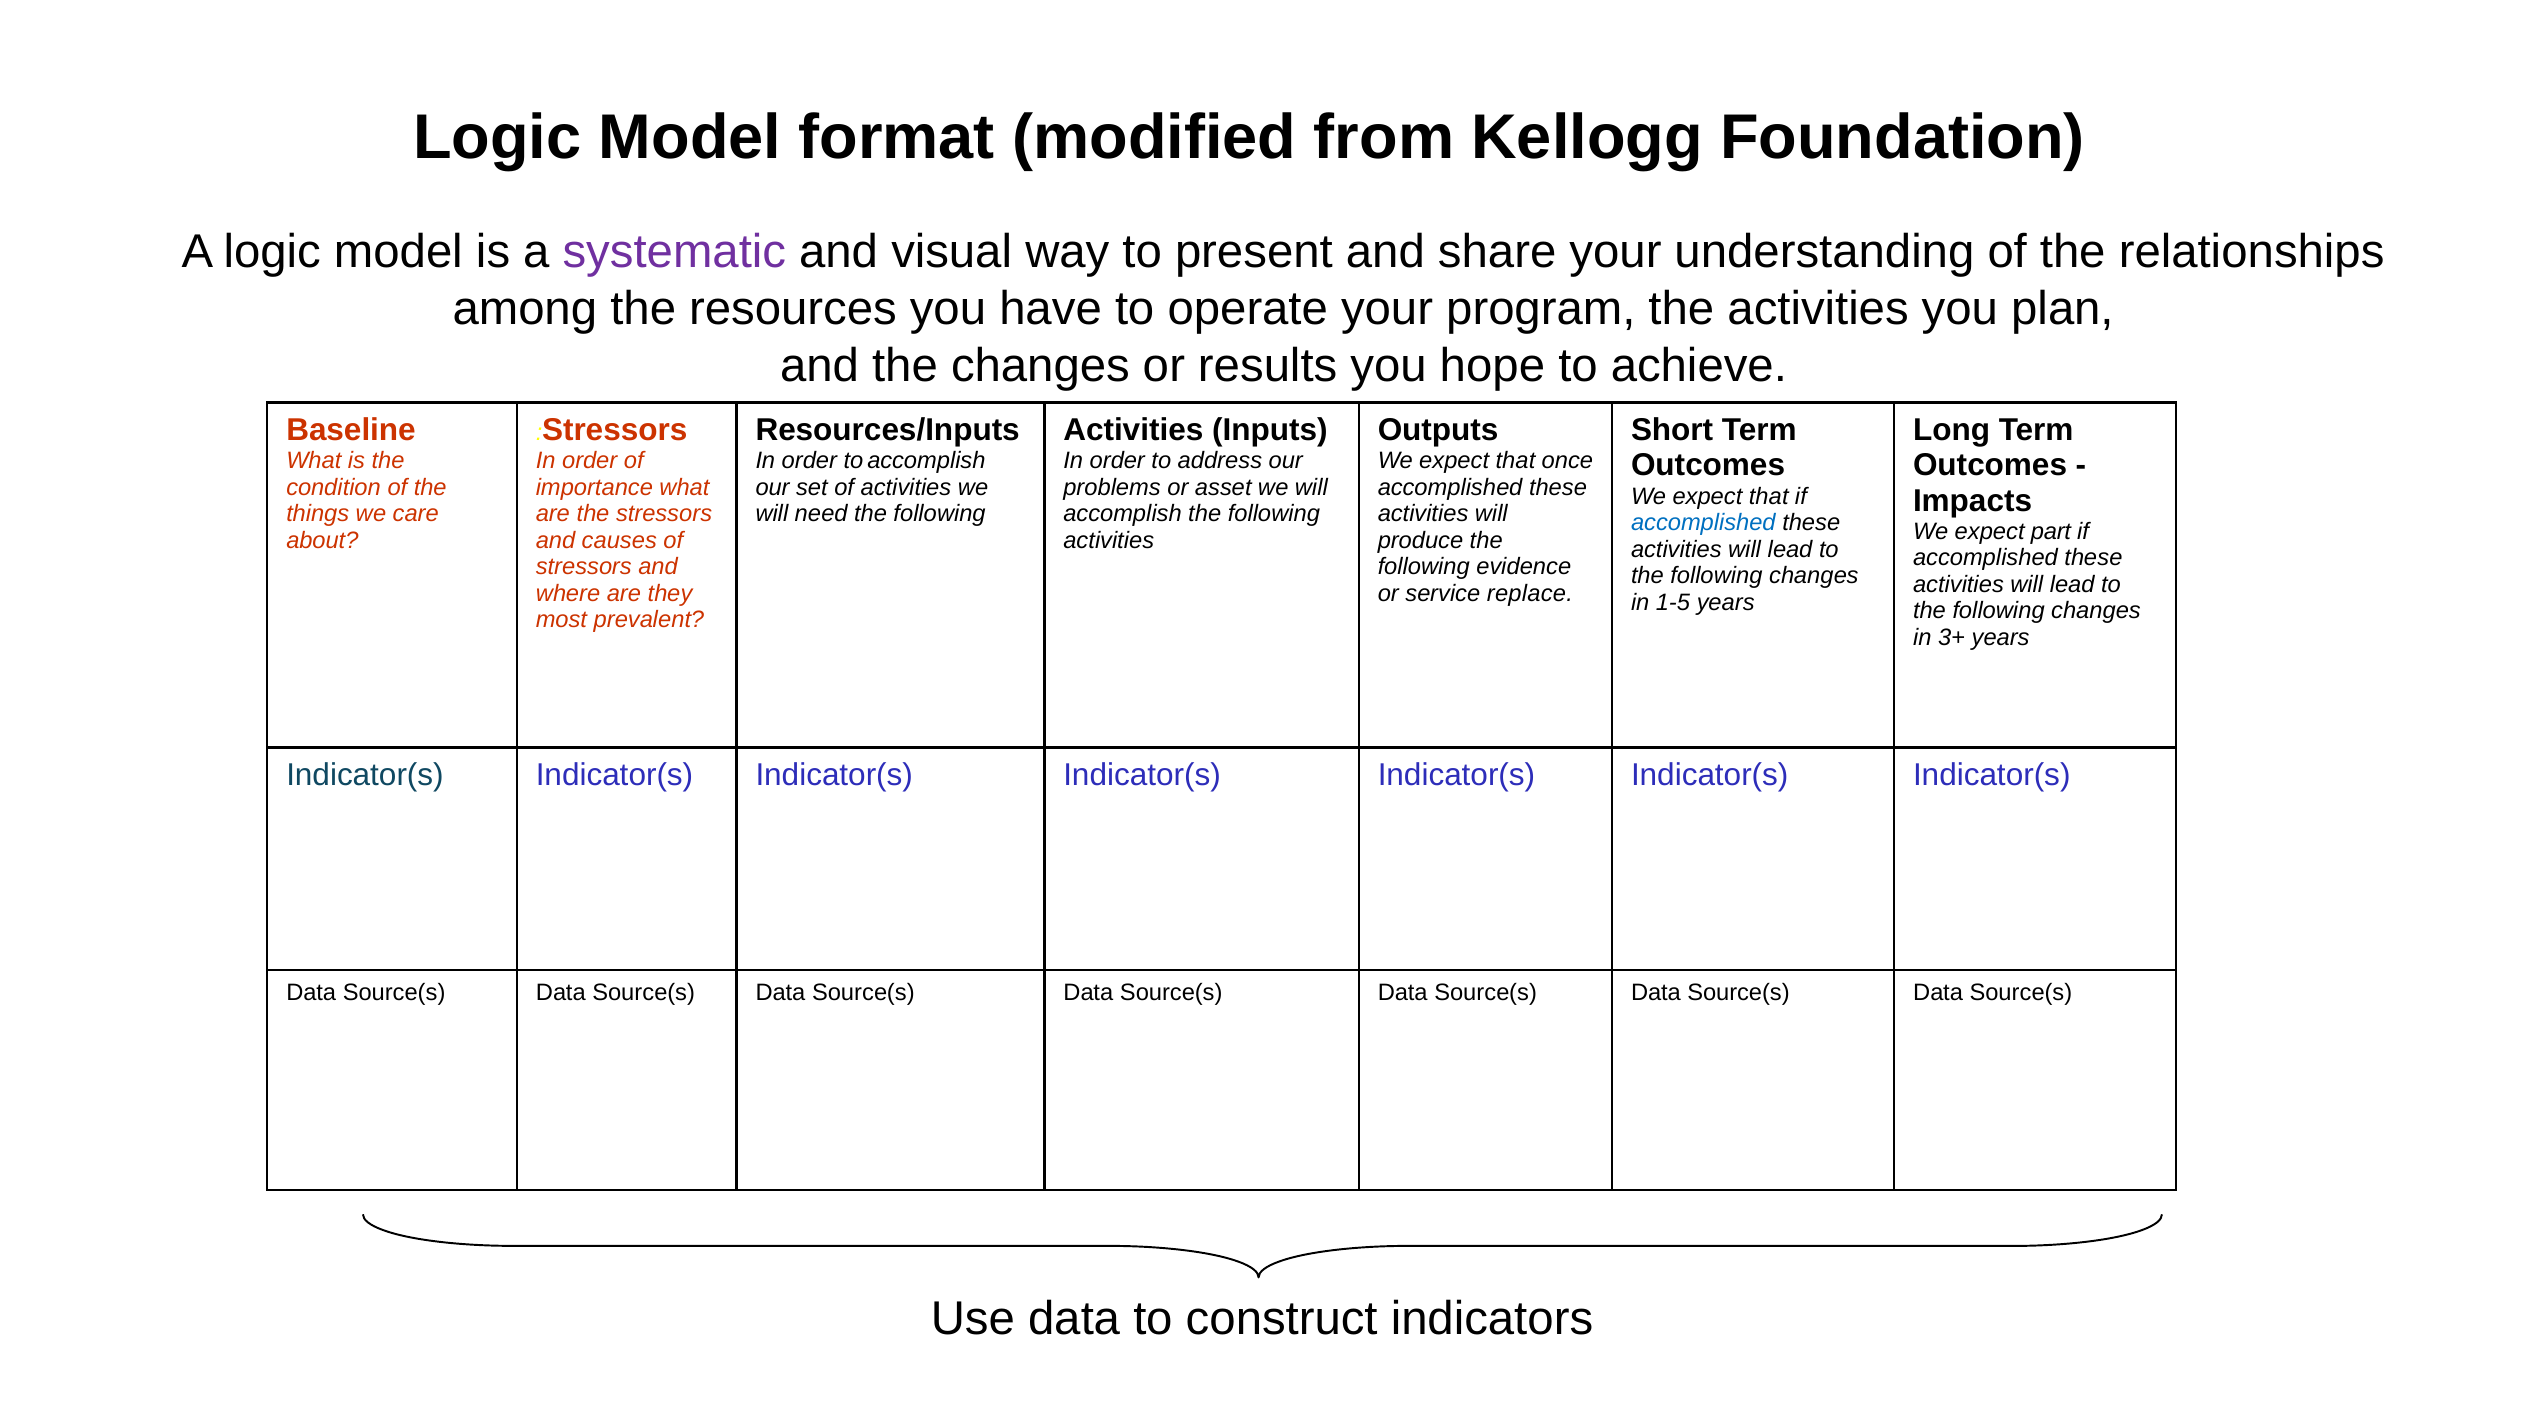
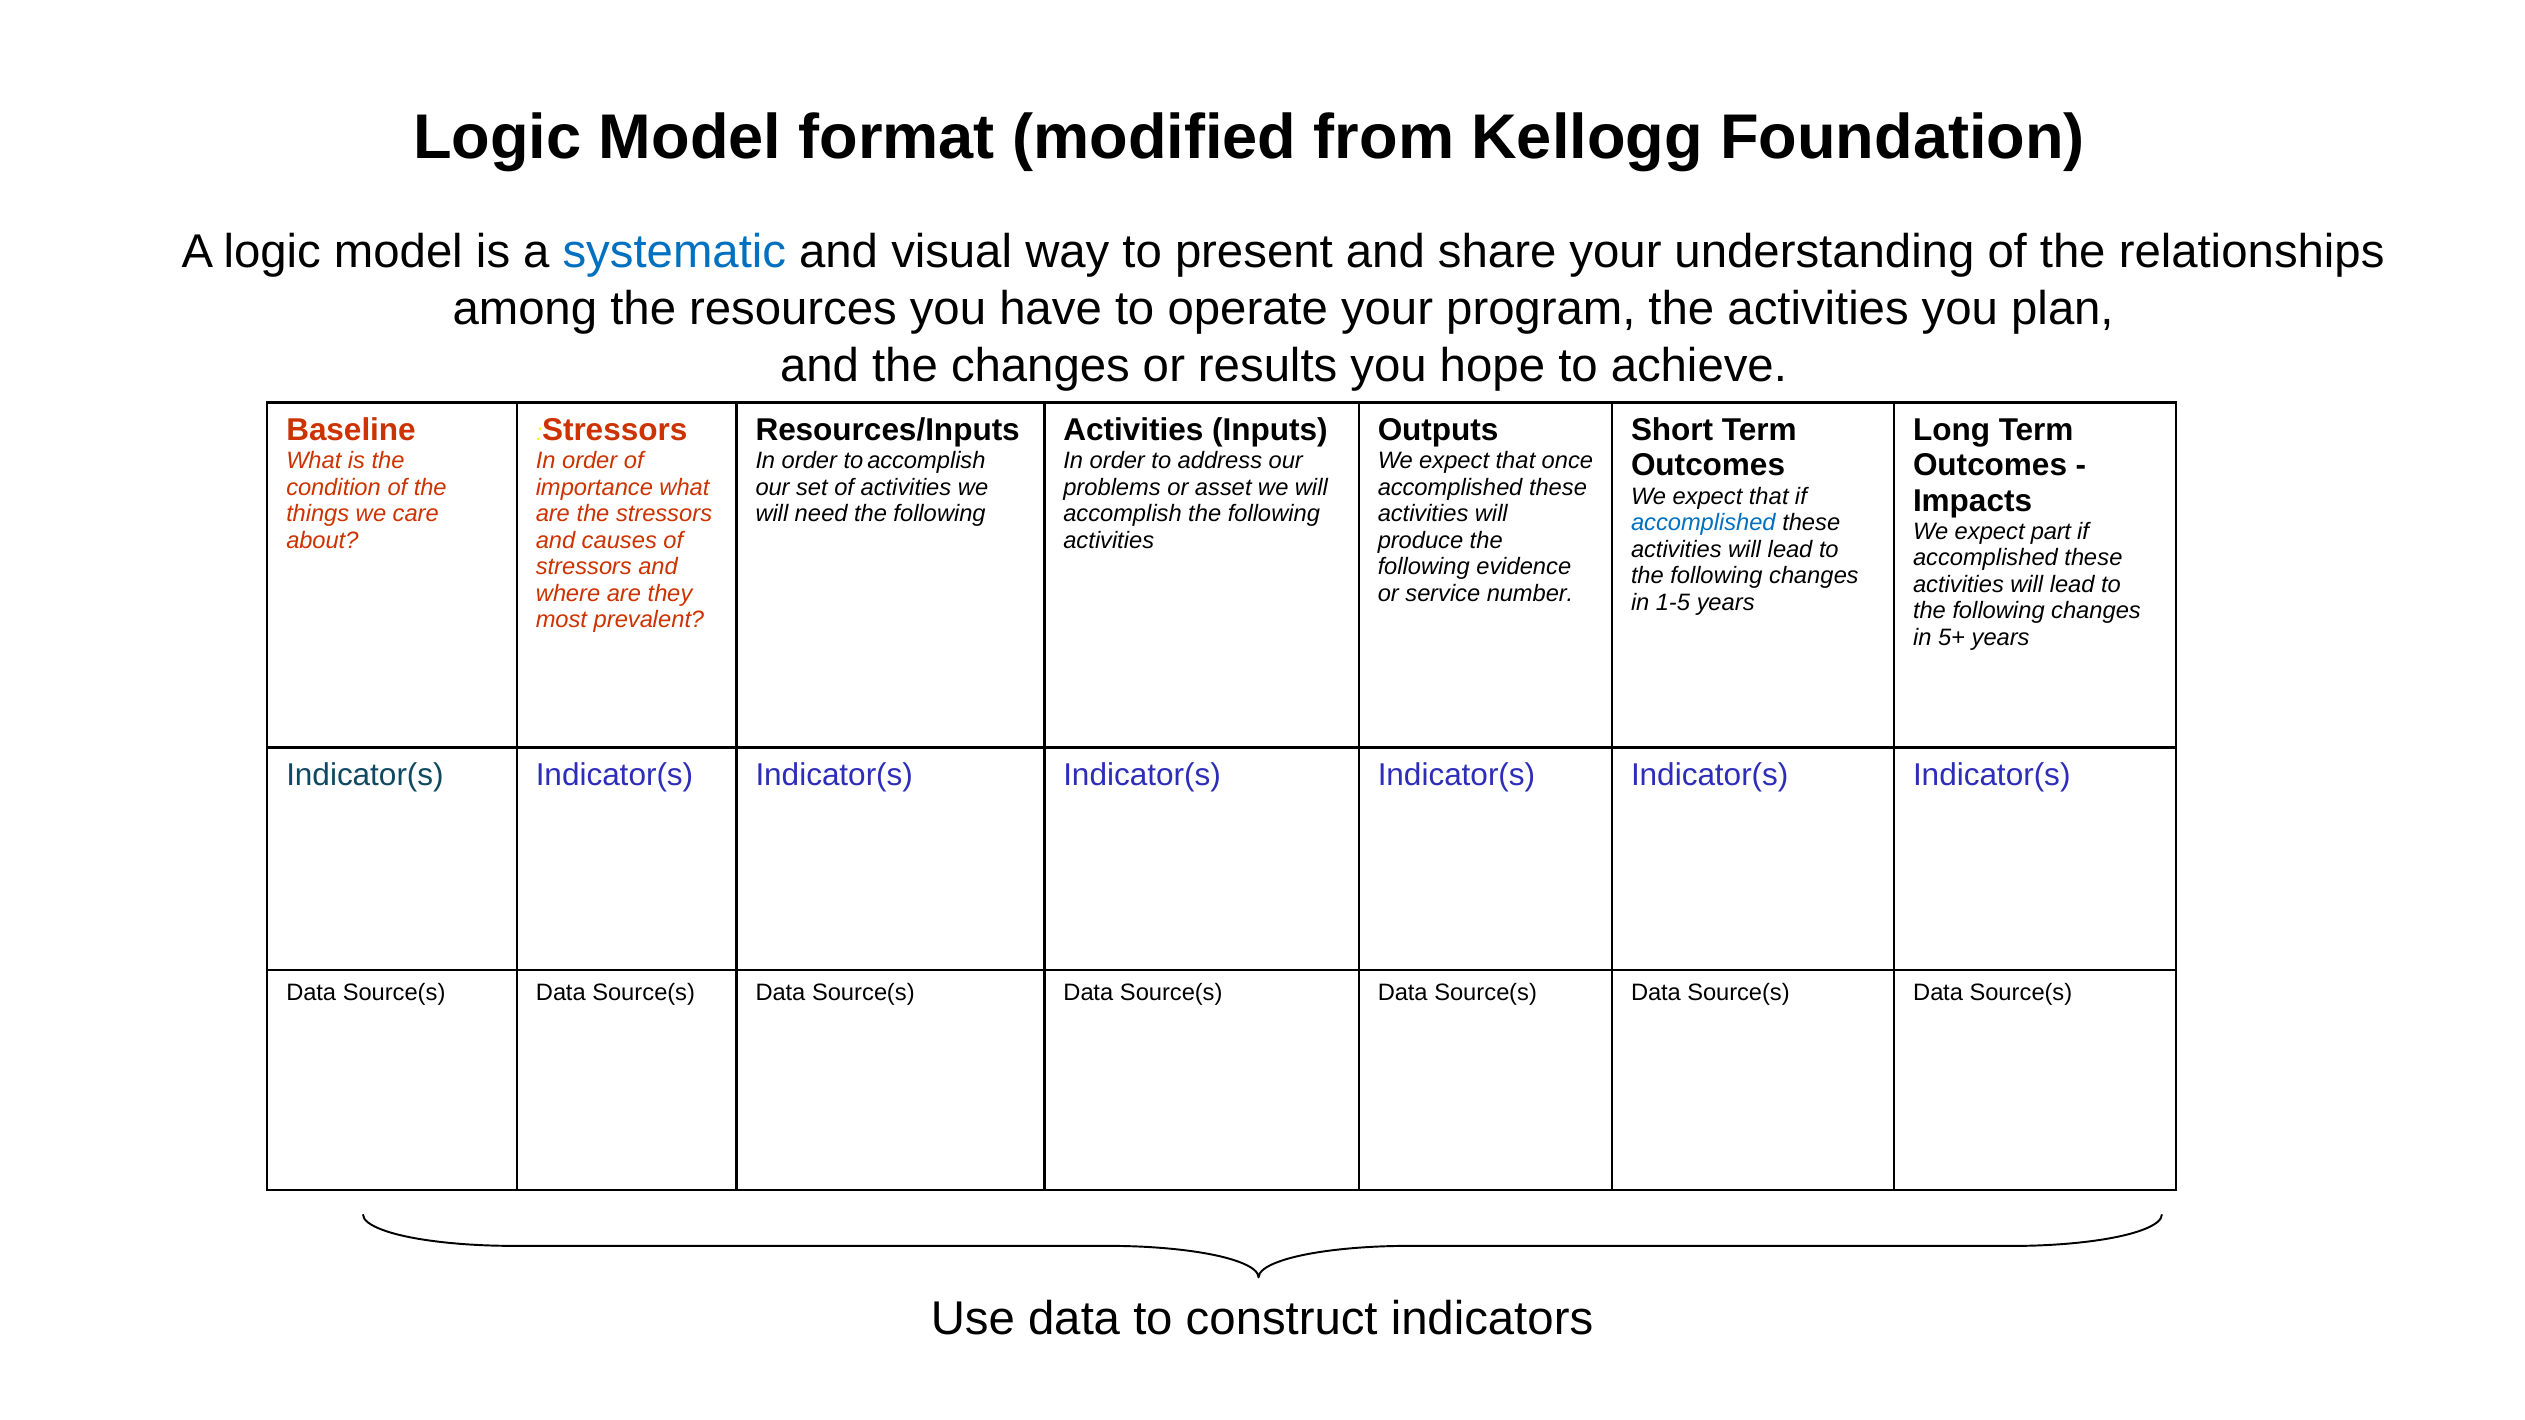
systematic colour: purple -> blue
replace: replace -> number
3+: 3+ -> 5+
